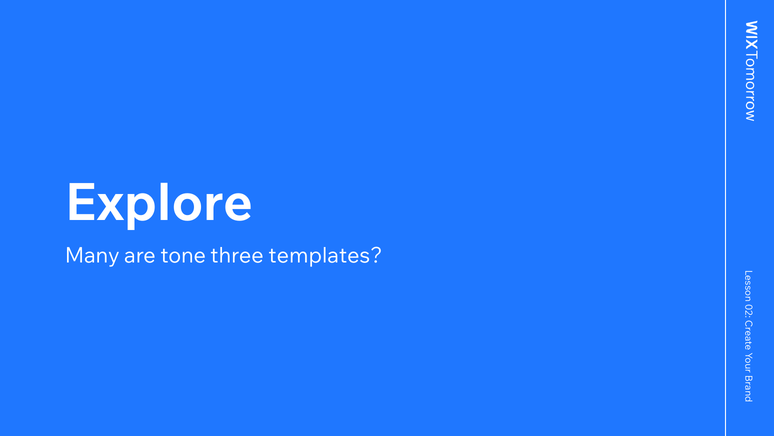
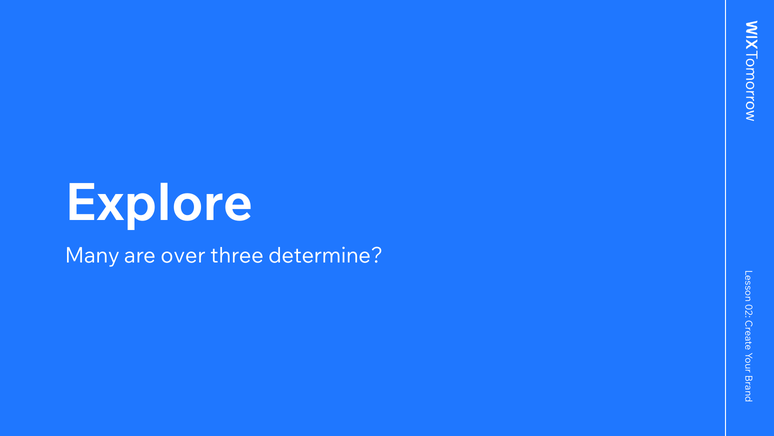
tone: tone -> over
templates: templates -> determine
